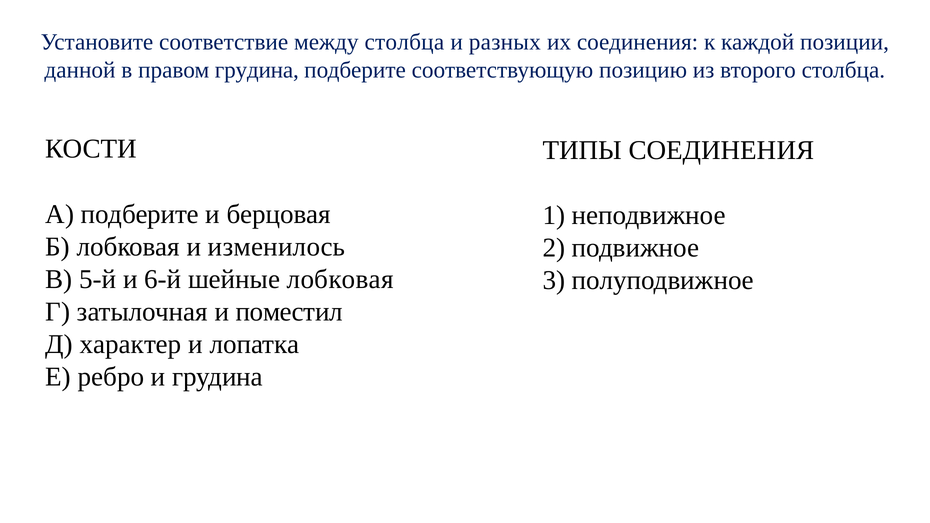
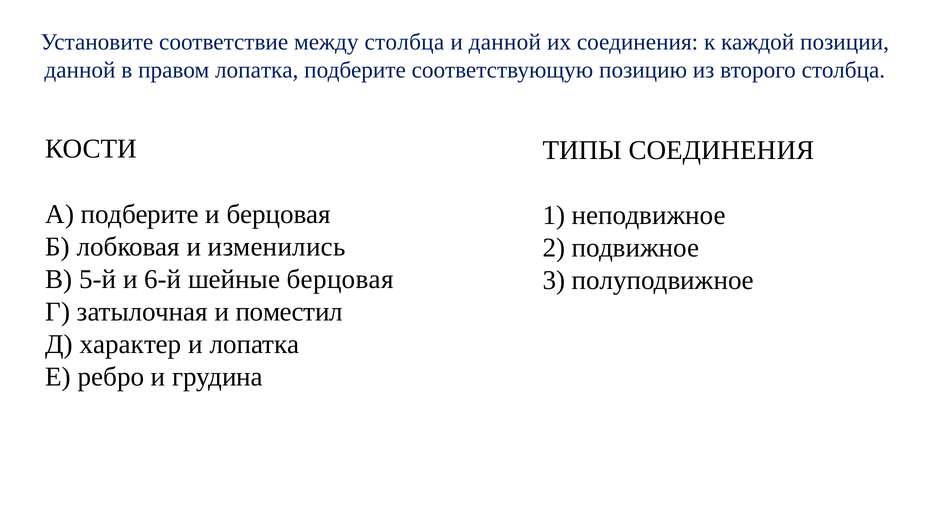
и разных: разных -> данной
правом грудина: грудина -> лопатка
изменилось: изменилось -> изменились
шейные лобковая: лобковая -> берцовая
